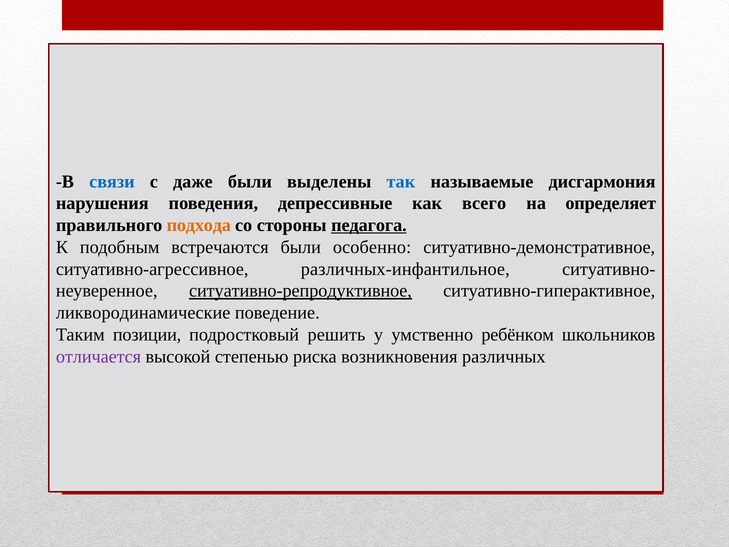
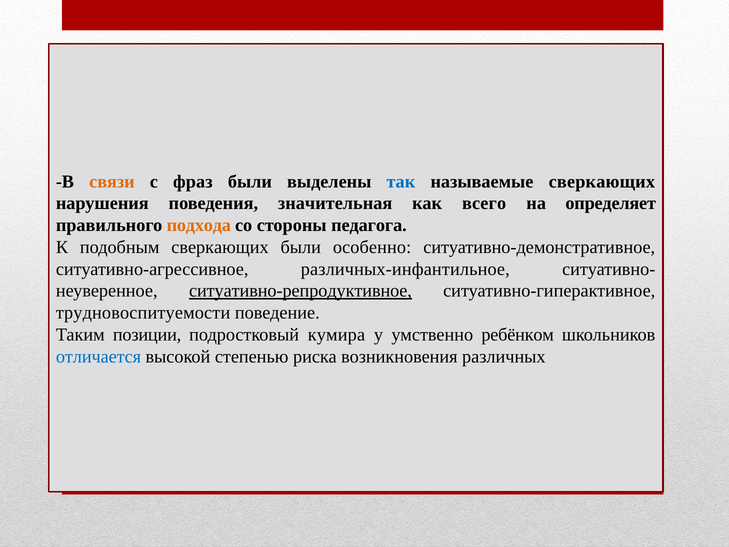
связи colour: blue -> orange
даже: даже -> фраз
называемые дисгармония: дисгармония -> сверкающих
депрессивные: депрессивные -> значительная
педагога underline: present -> none
подобным встречаются: встречаются -> сверкающих
ликвородинамические: ликвородинамические -> трудновоспитуемости
решить: решить -> кумира
отличается colour: purple -> blue
